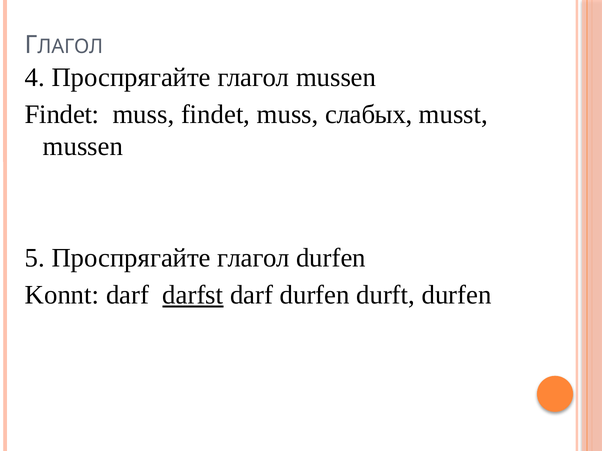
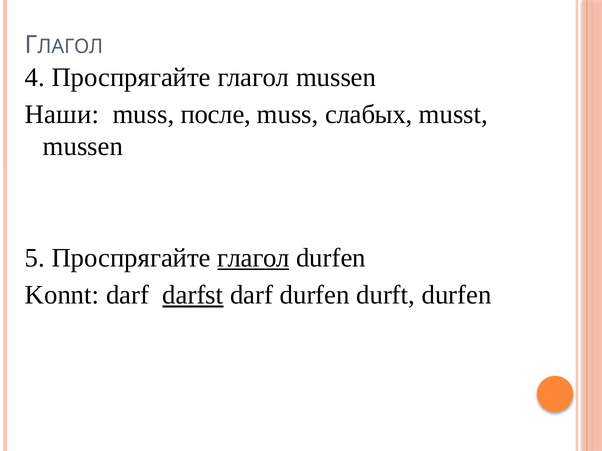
Findet at (62, 115): Findet -> Наши
muss findet: findet -> после
глагол at (253, 258) underline: none -> present
